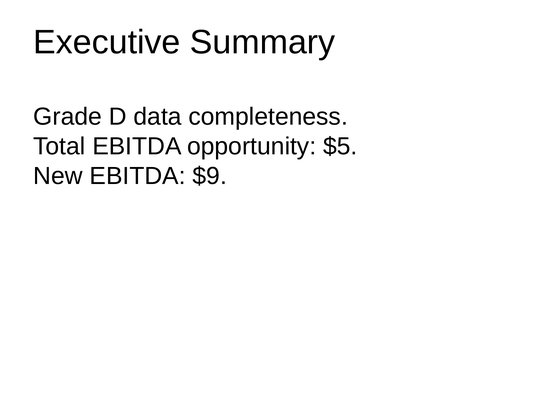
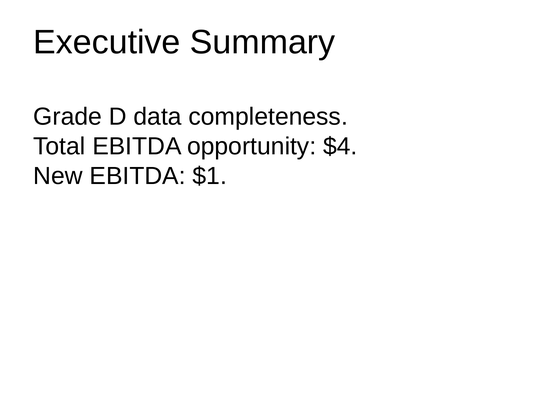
$5: $5 -> $4
$9: $9 -> $1
